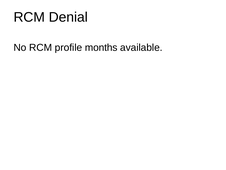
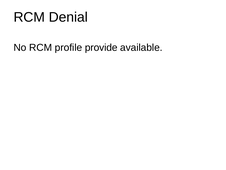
months: months -> provide
